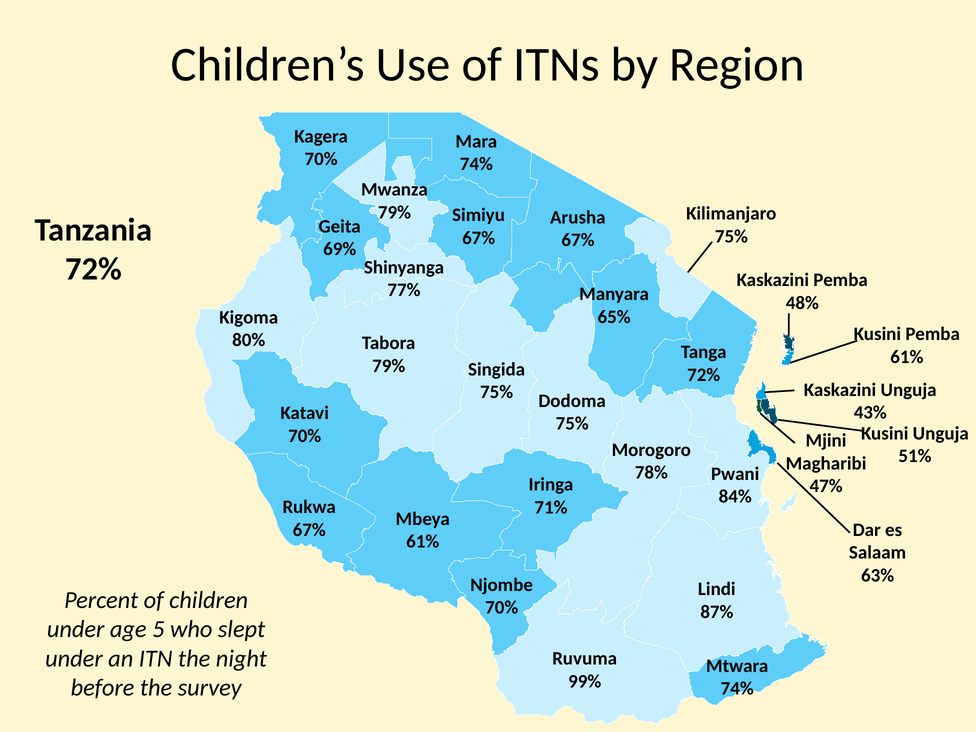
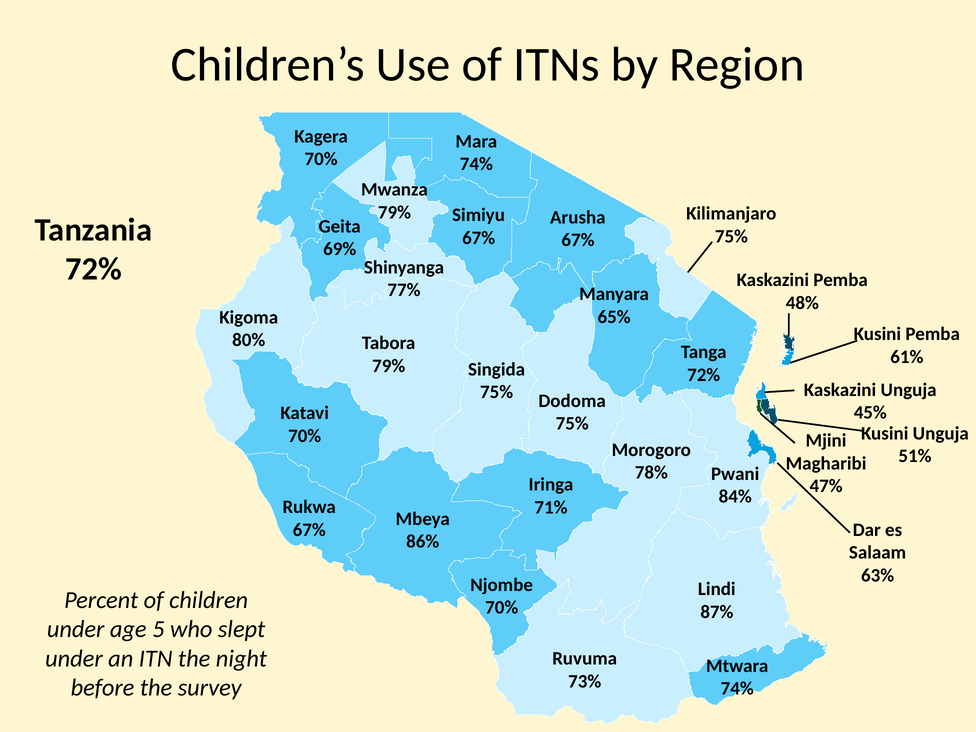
43%: 43% -> 45%
61% at (423, 542): 61% -> 86%
99%: 99% -> 73%
